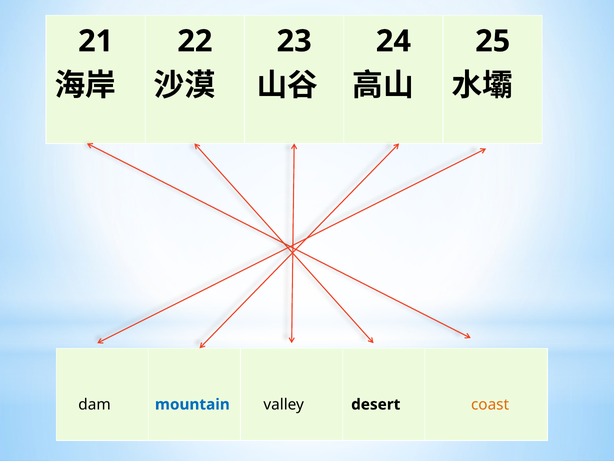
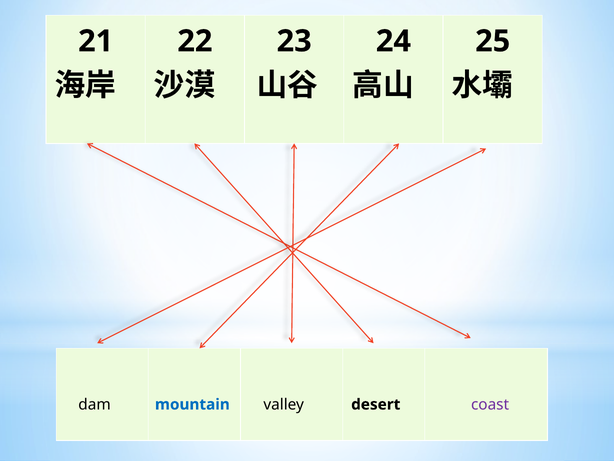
coast colour: orange -> purple
